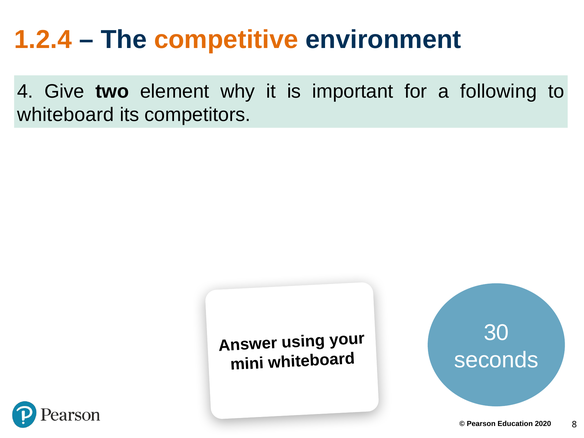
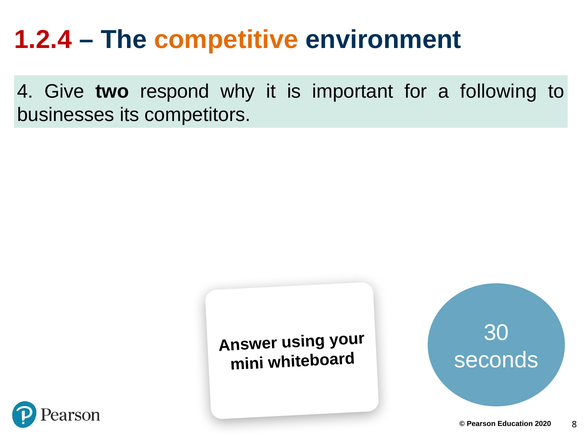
1.2.4 colour: orange -> red
element: element -> respond
whiteboard at (66, 115): whiteboard -> businesses
